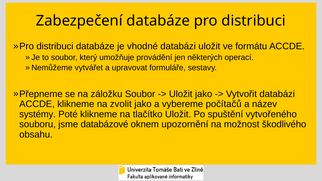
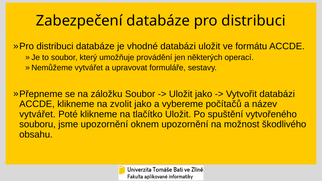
systémy at (38, 114): systémy -> vytvářet
jsme databázové: databázové -> upozornění
